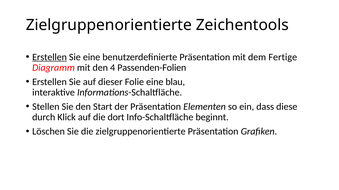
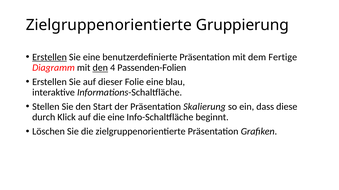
Zeichentools: Zeichentools -> Gruppierung
den at (100, 68) underline: none -> present
Elementen: Elementen -> Skalierung
die dort: dort -> eine
